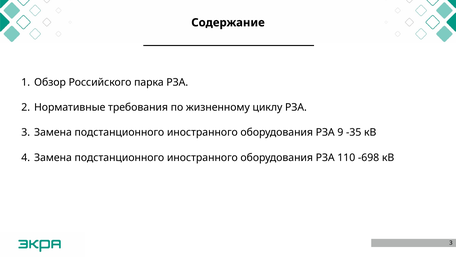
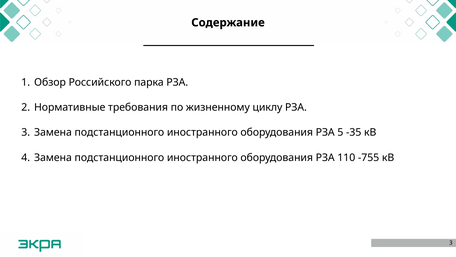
9: 9 -> 5
-698: -698 -> -755
